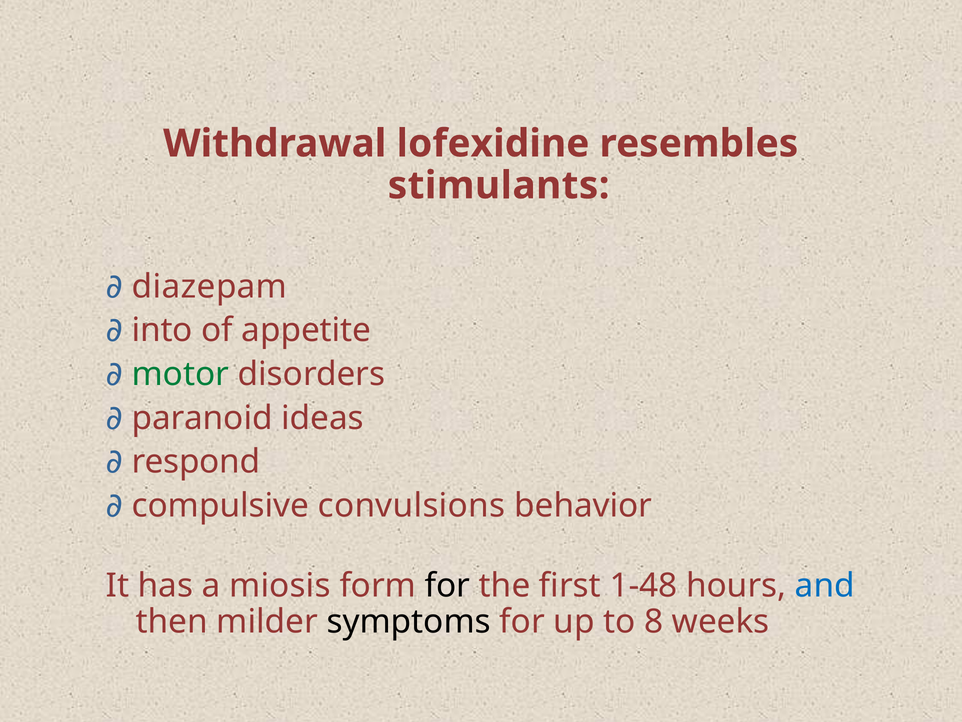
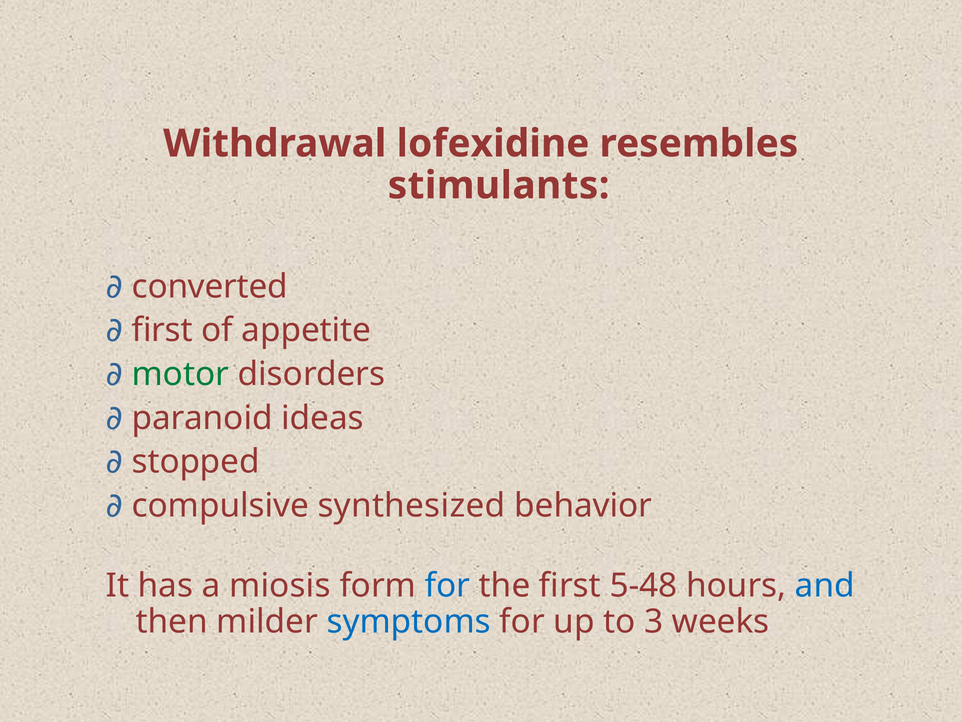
diazepam: diazepam -> converted
into at (162, 330): into -> first
respond: respond -> stopped
convulsions: convulsions -> synthesized
for at (448, 585) colour: black -> blue
1-48: 1-48 -> 5-48
symptoms colour: black -> blue
8: 8 -> 3
